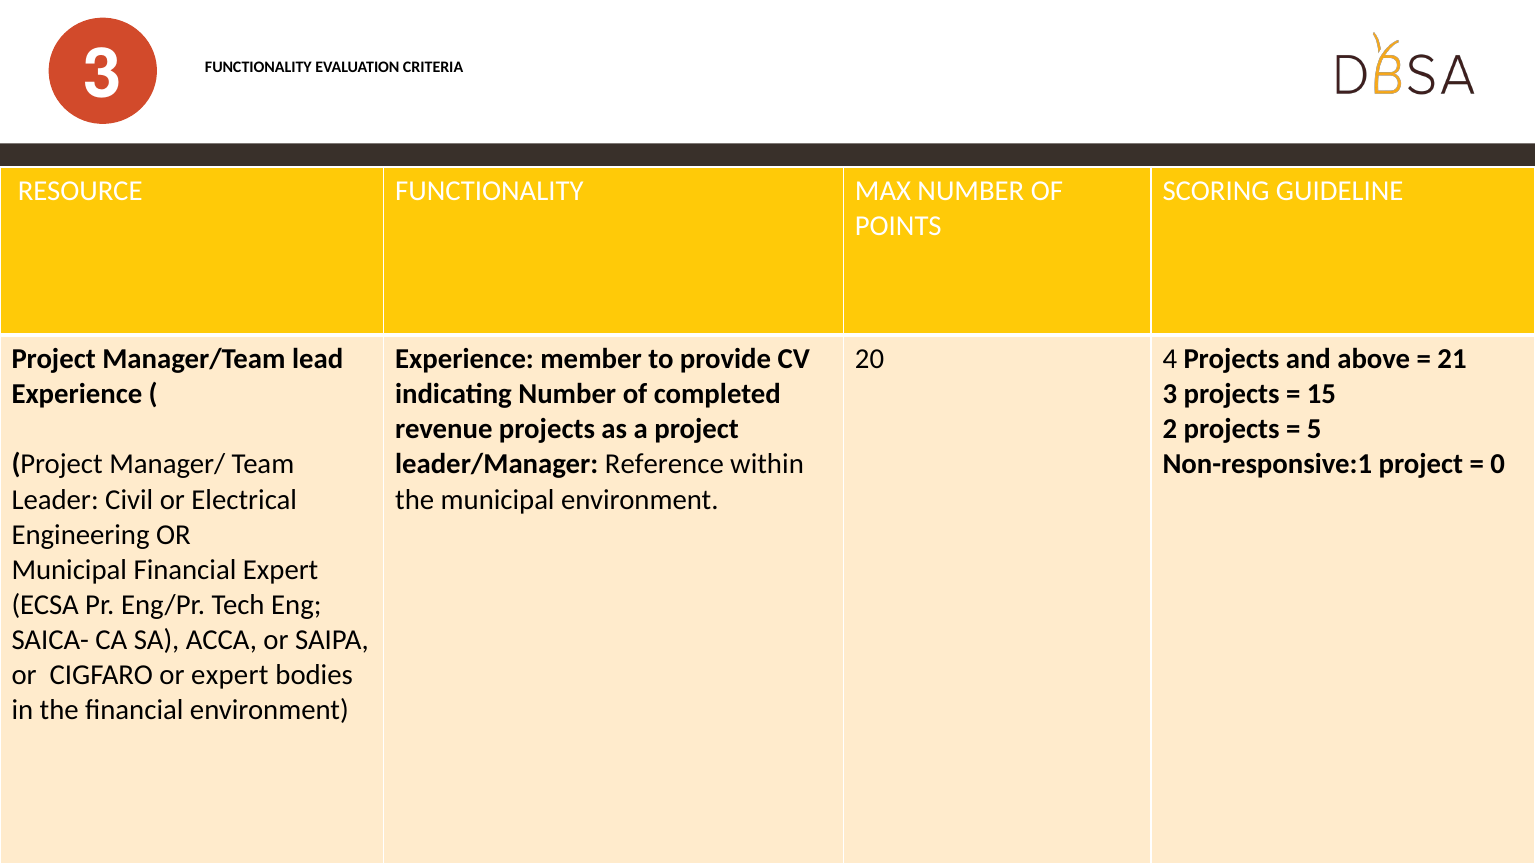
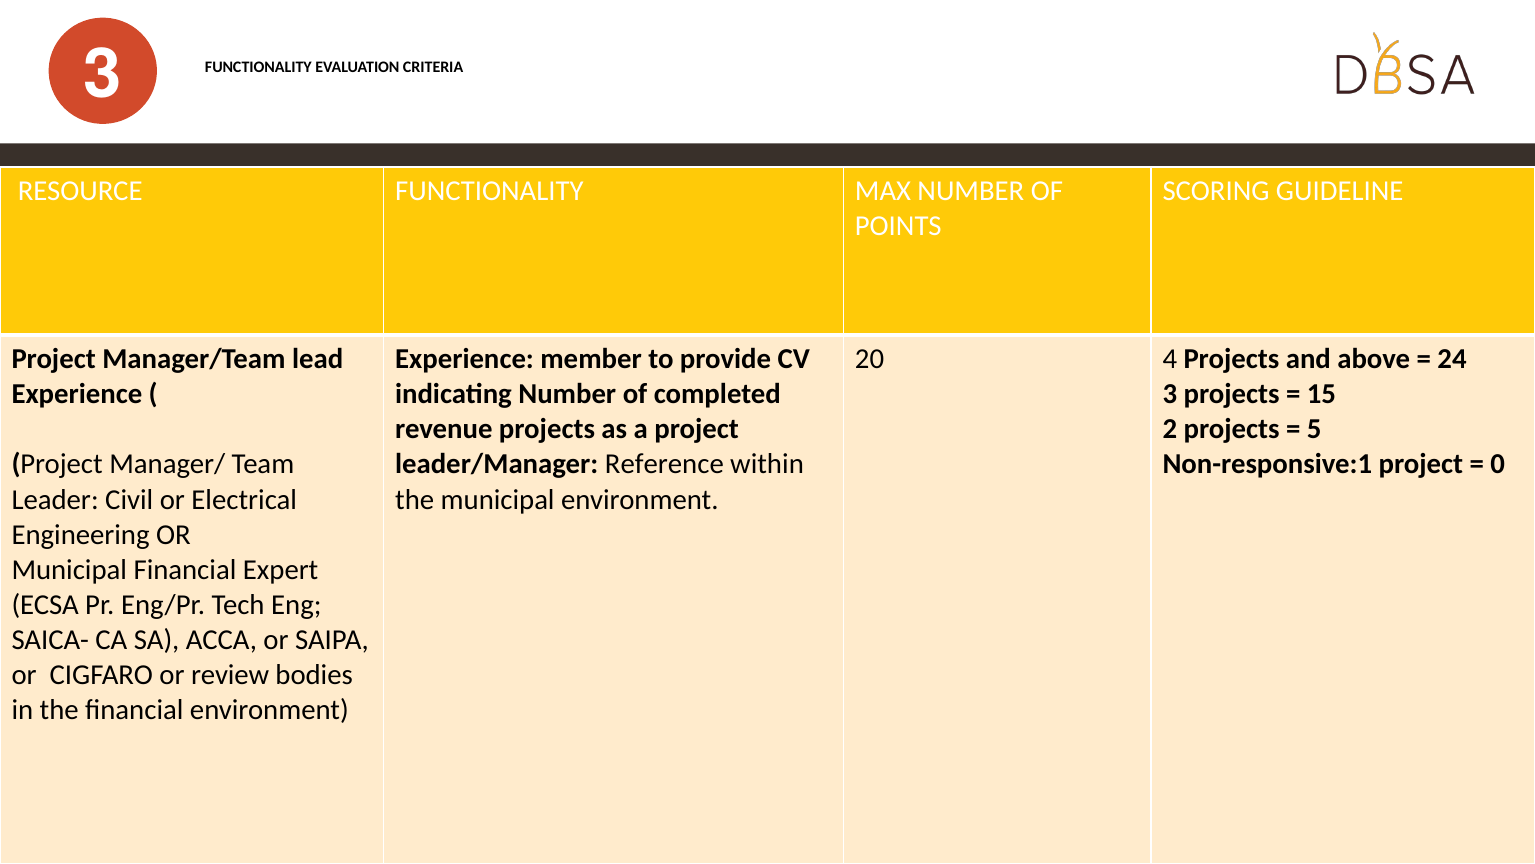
21: 21 -> 24
or expert: expert -> review
